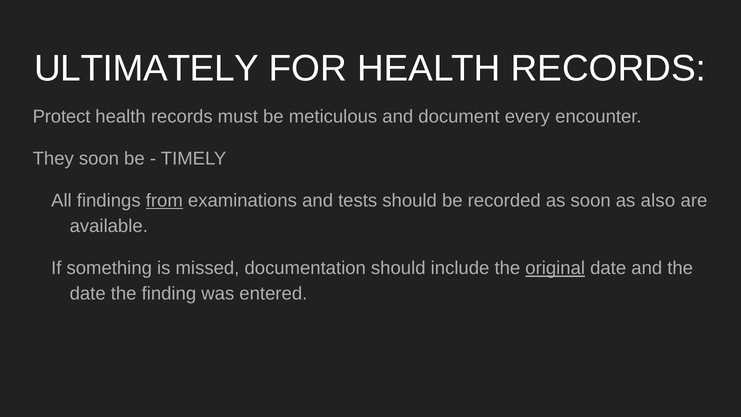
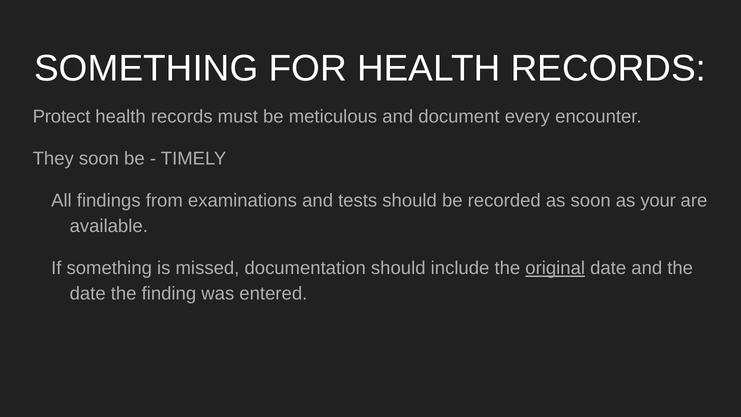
ULTIMATELY at (147, 68): ULTIMATELY -> SOMETHING
from underline: present -> none
also: also -> your
